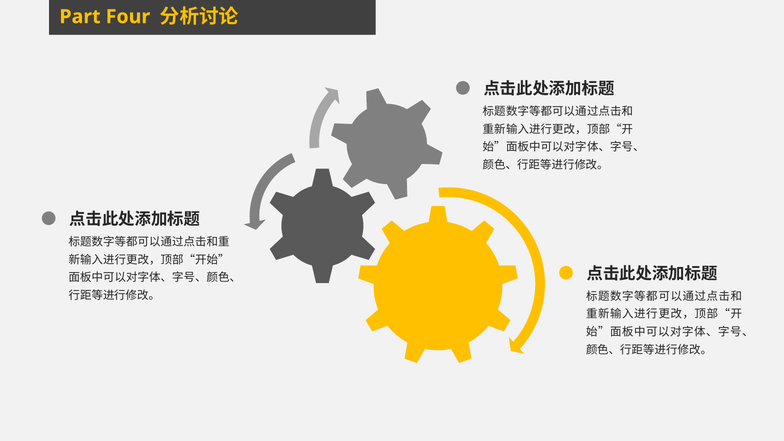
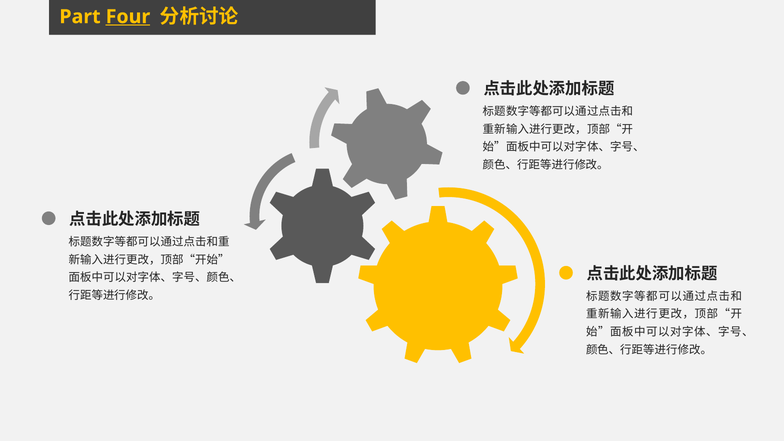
Four underline: none -> present
